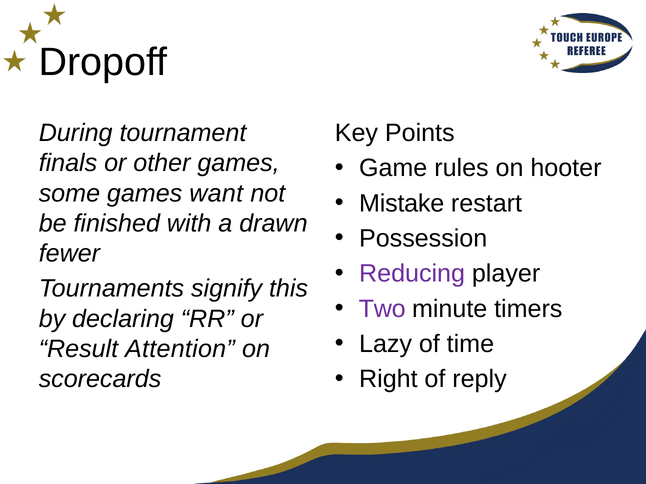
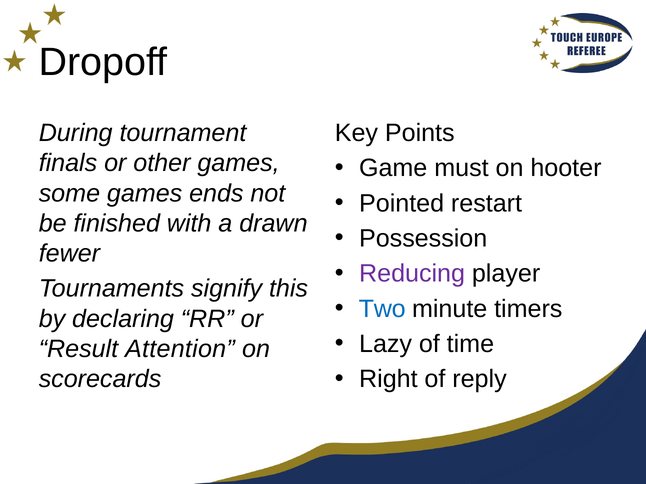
rules: rules -> must
want: want -> ends
Mistake: Mistake -> Pointed
Two colour: purple -> blue
